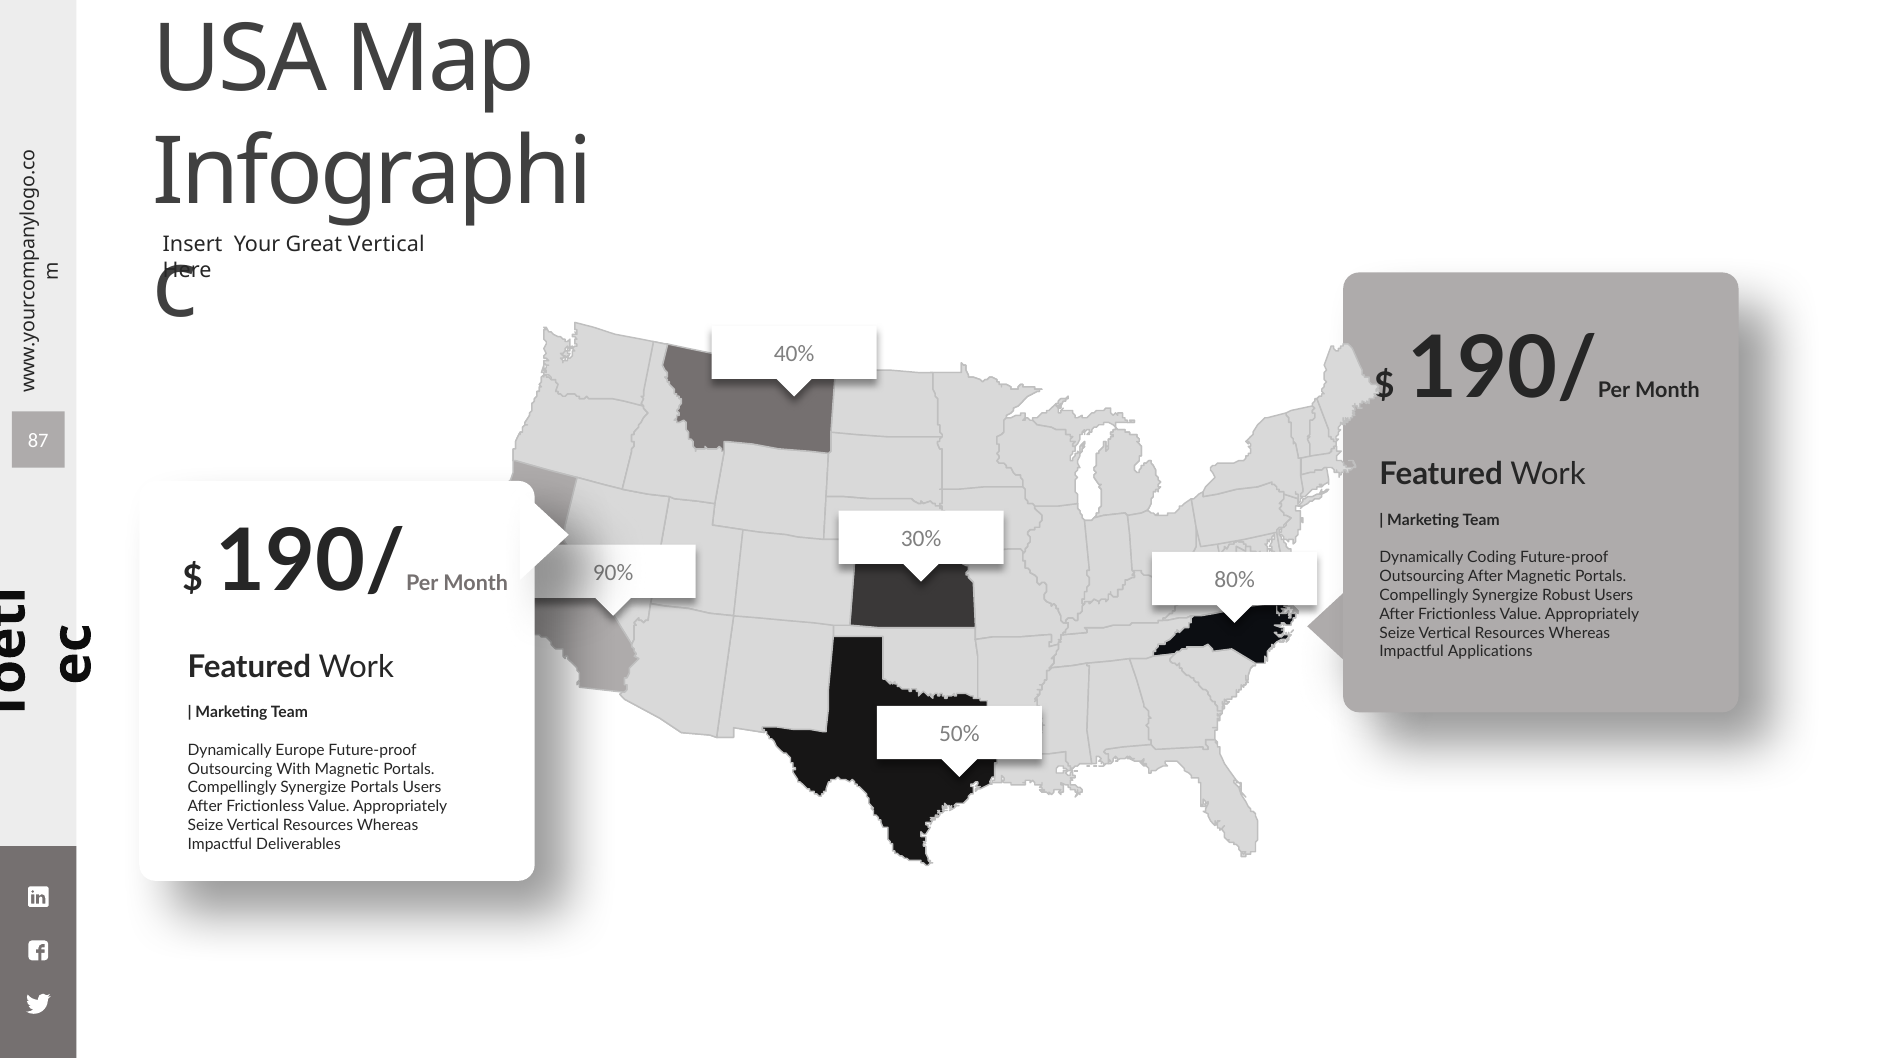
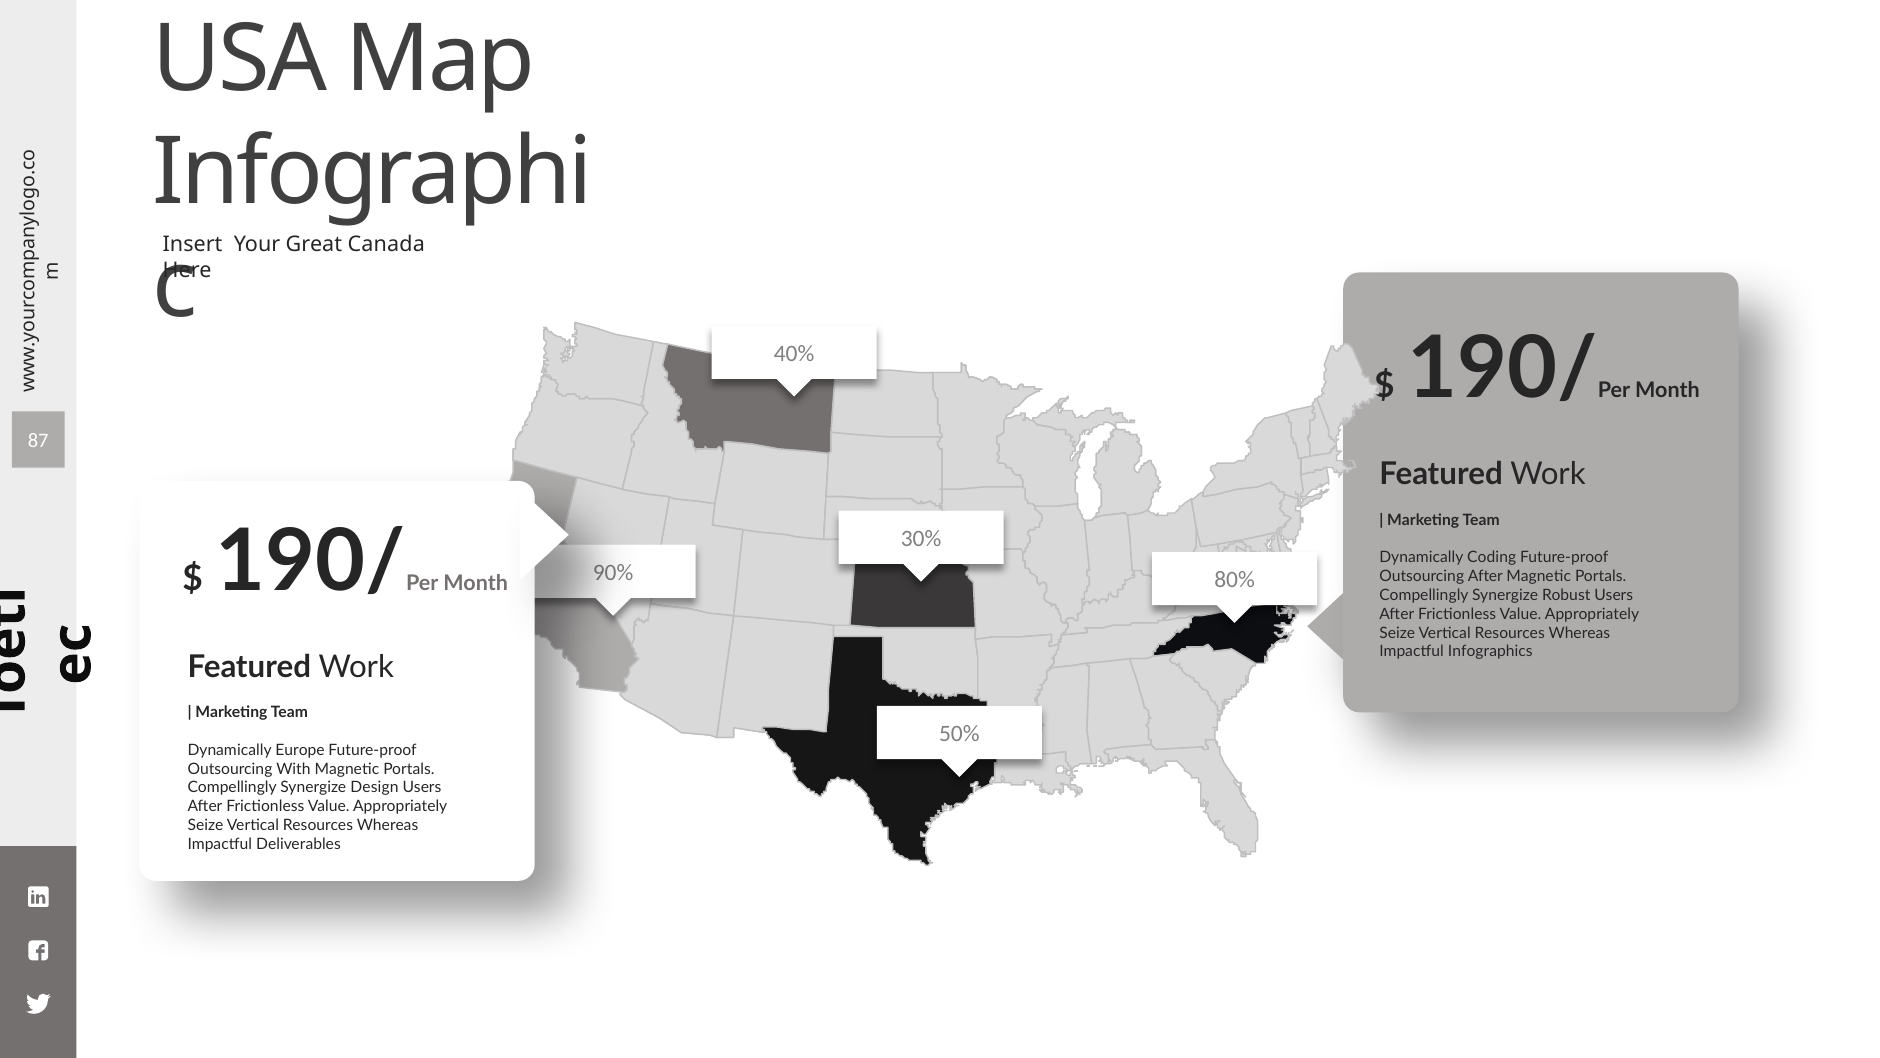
Great Vertical: Vertical -> Canada
Applications: Applications -> Infographics
Synergize Portals: Portals -> Design
